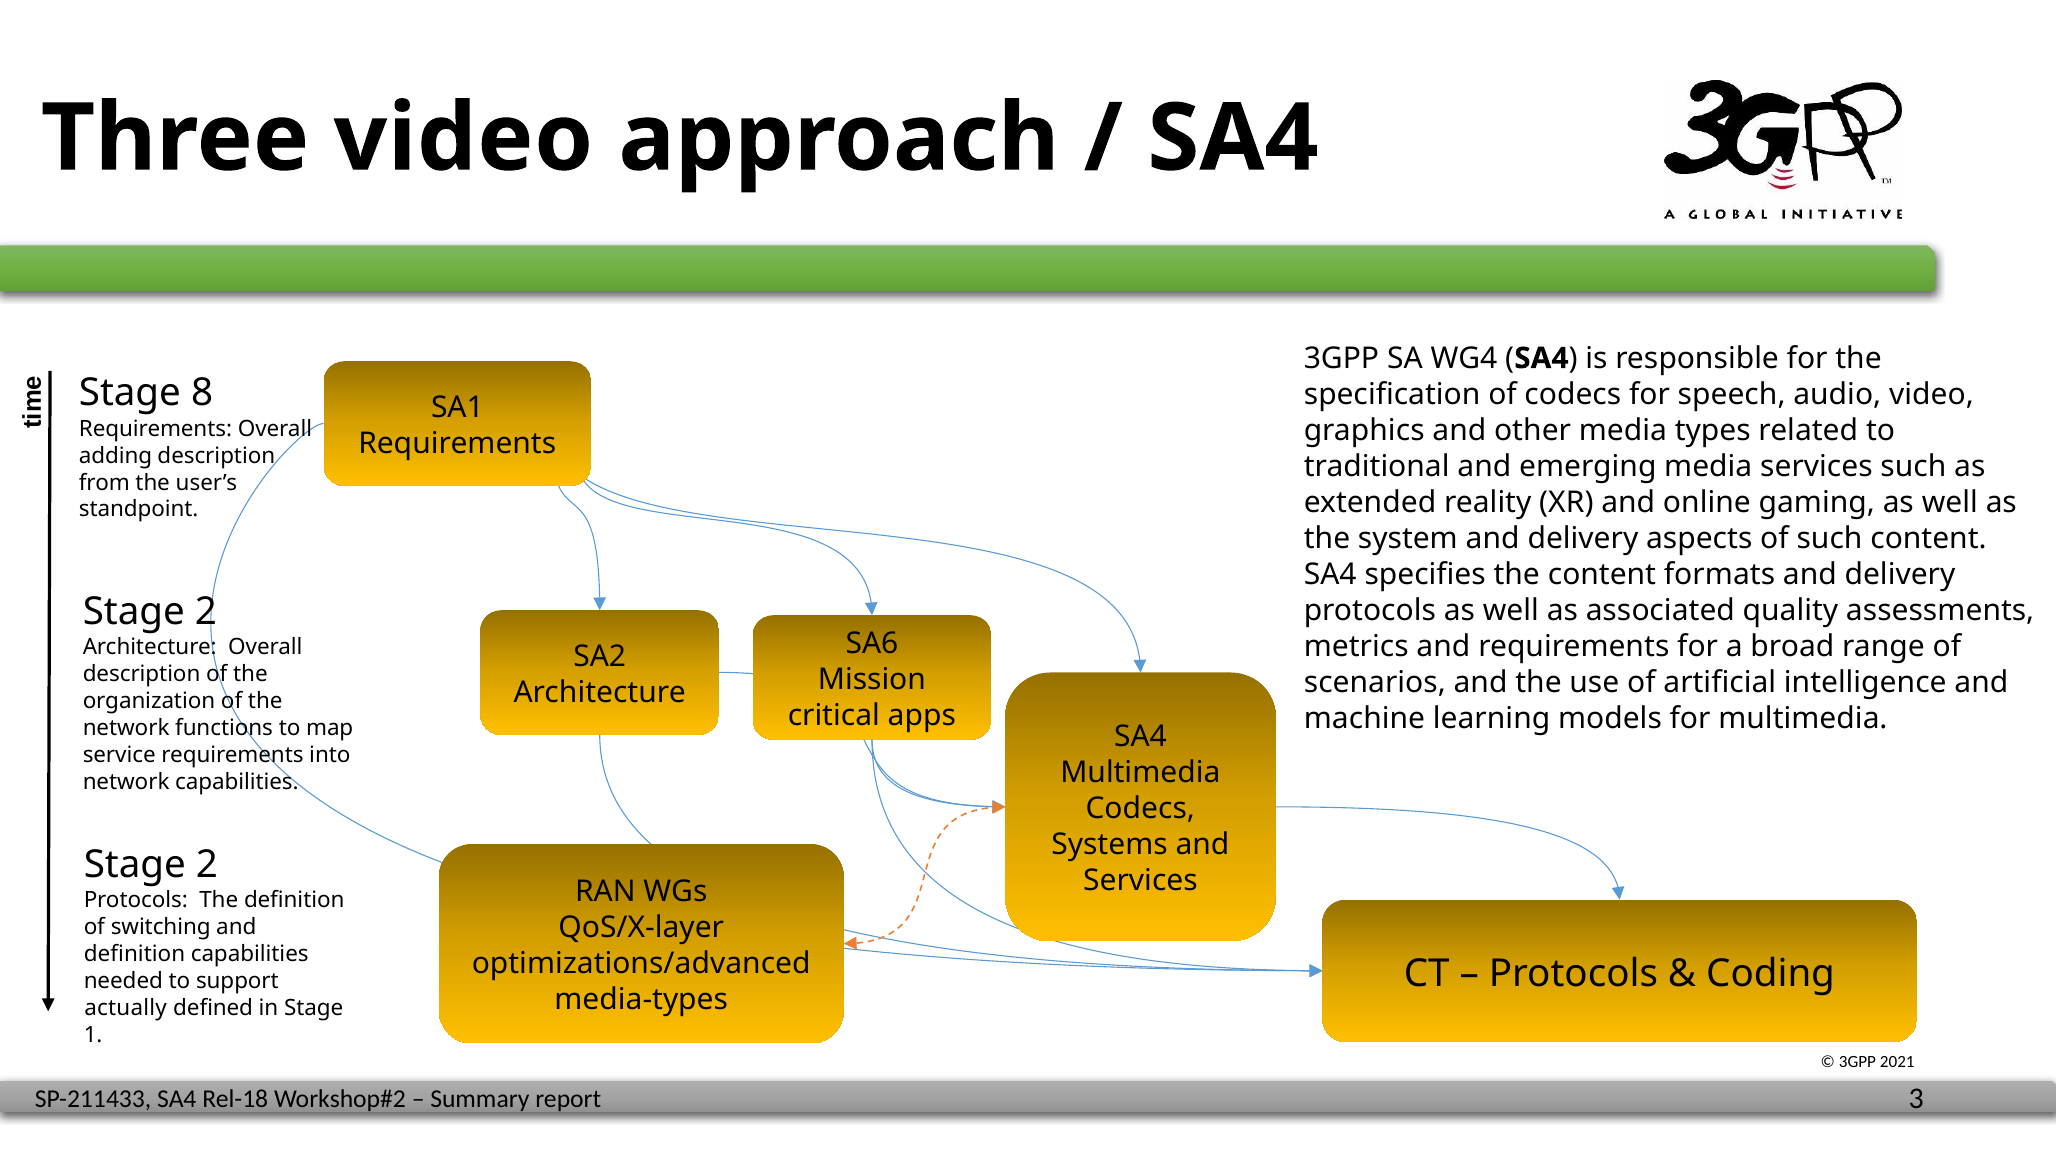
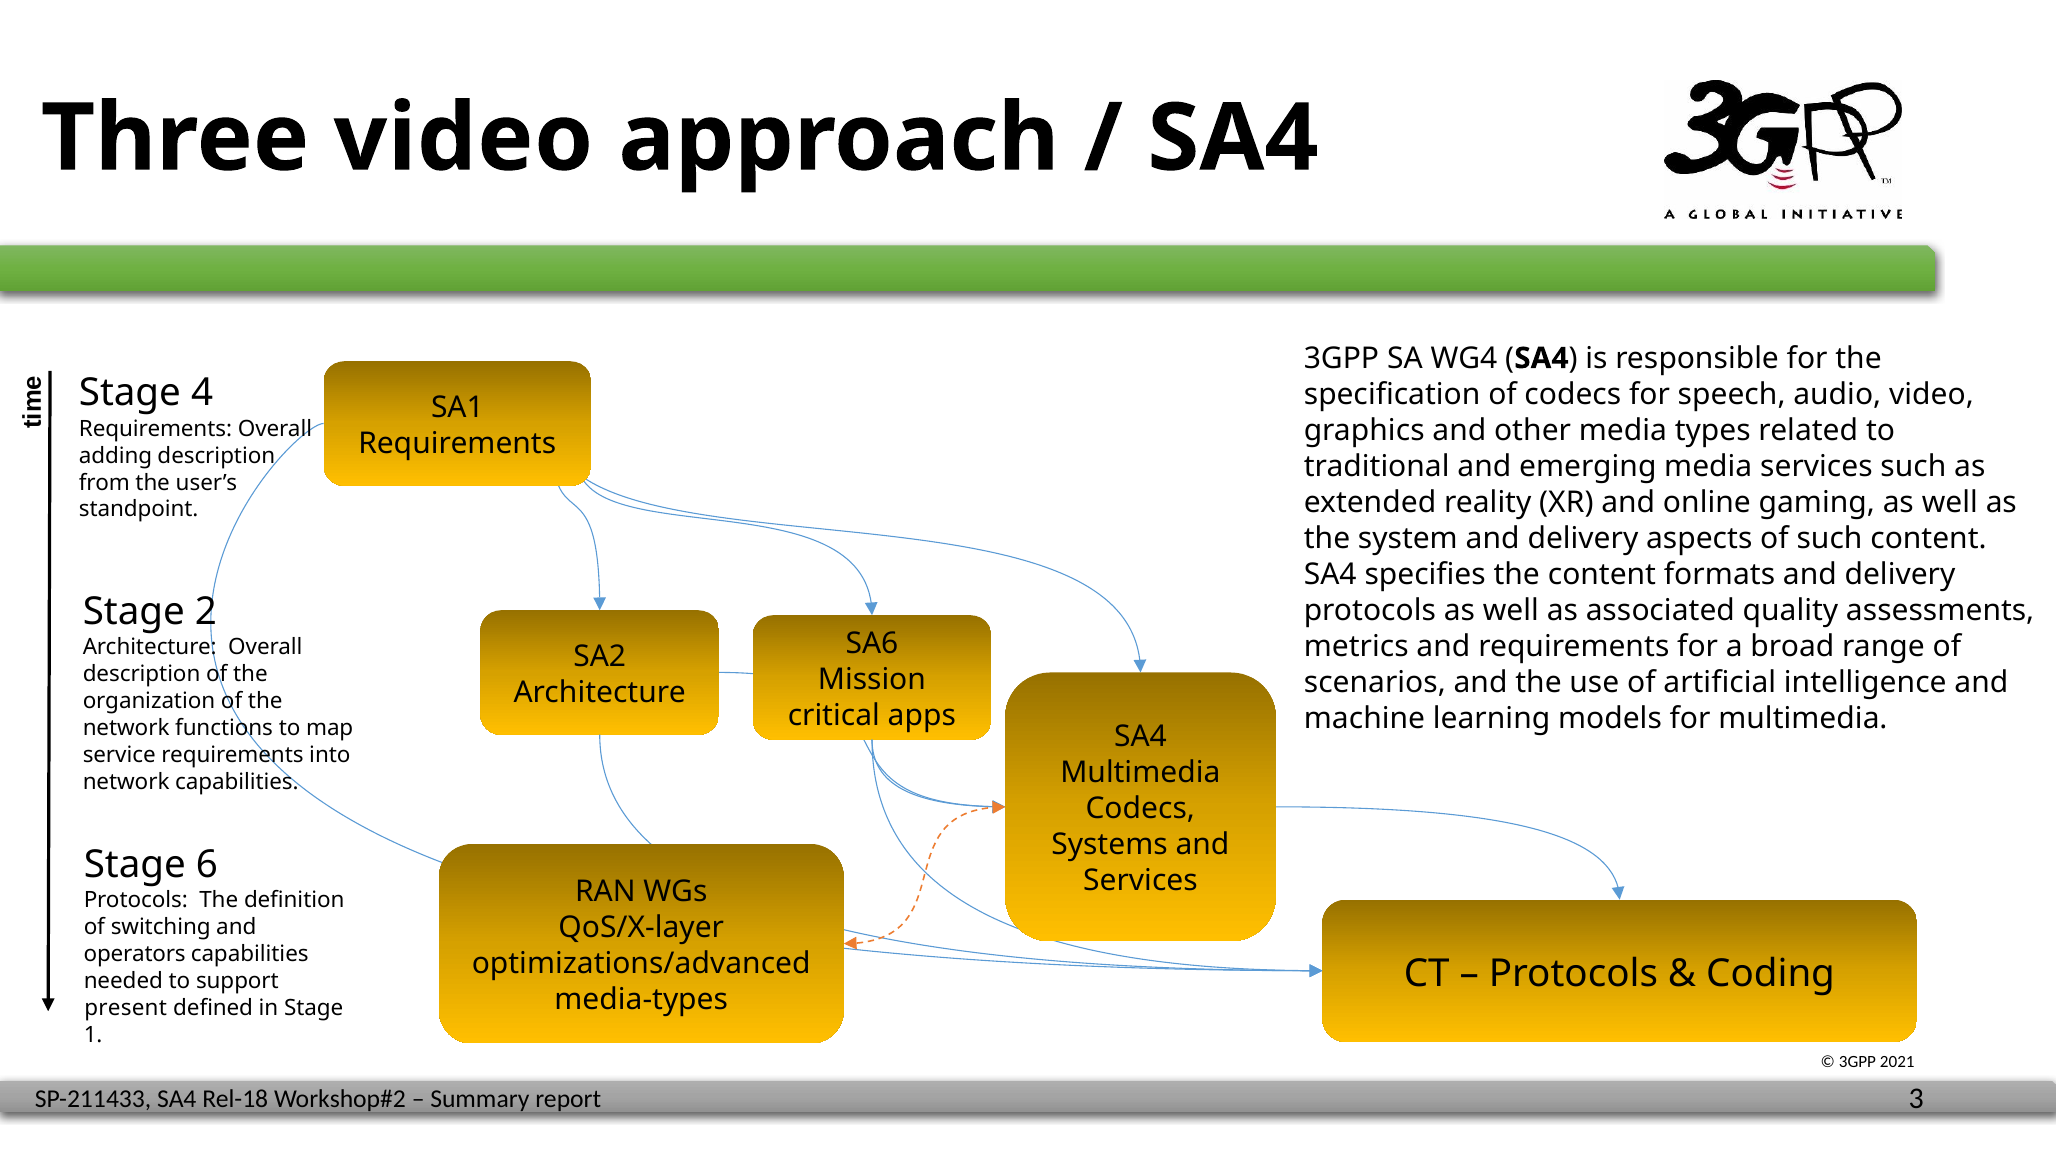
8: 8 -> 4
2 at (207, 865): 2 -> 6
definition at (135, 955): definition -> operators
actually: actually -> present
